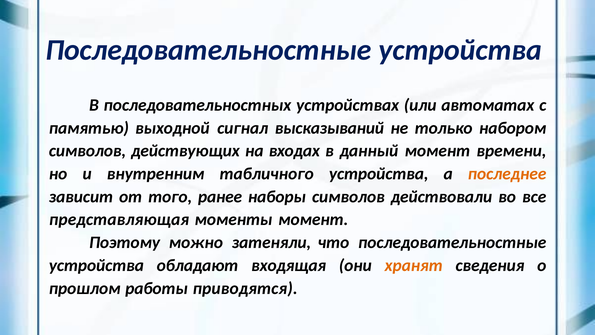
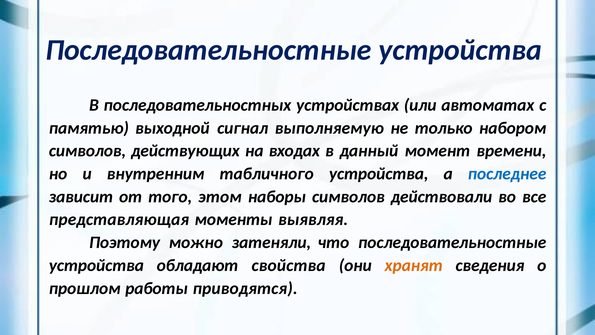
высказываний: высказываний -> выполняемую
последнее colour: orange -> blue
ранее: ранее -> этом
моменты момент: момент -> выявляя
входящая: входящая -> свойства
